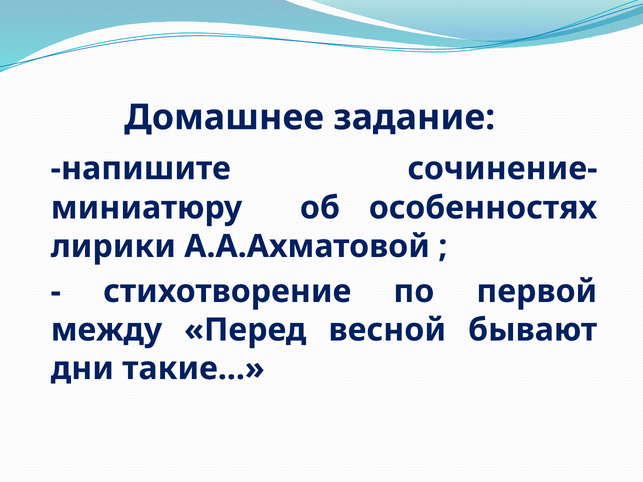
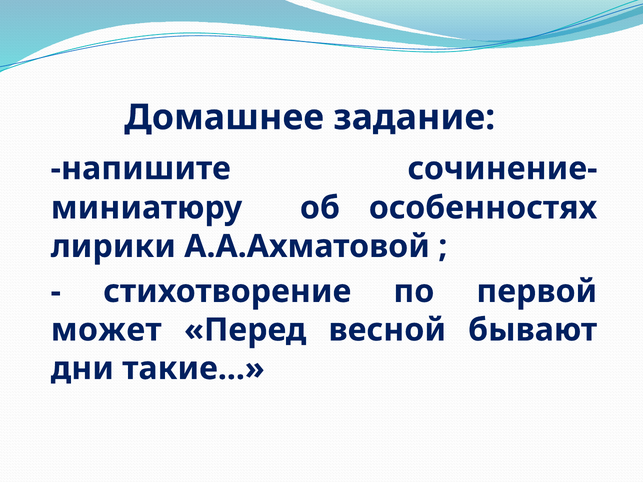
между: между -> может
